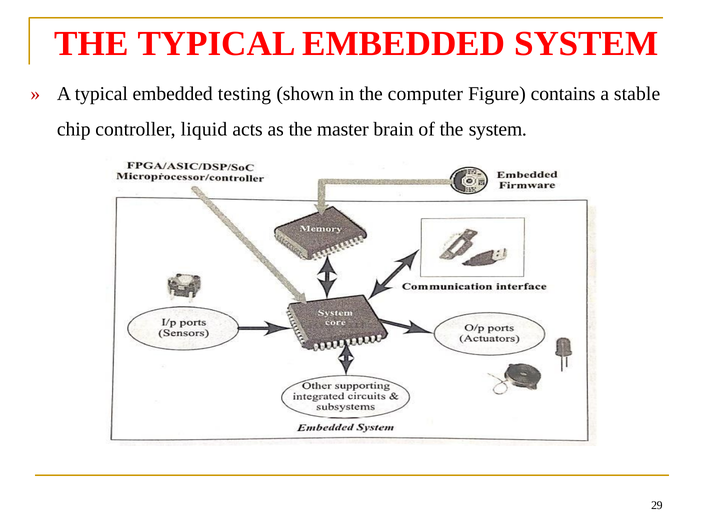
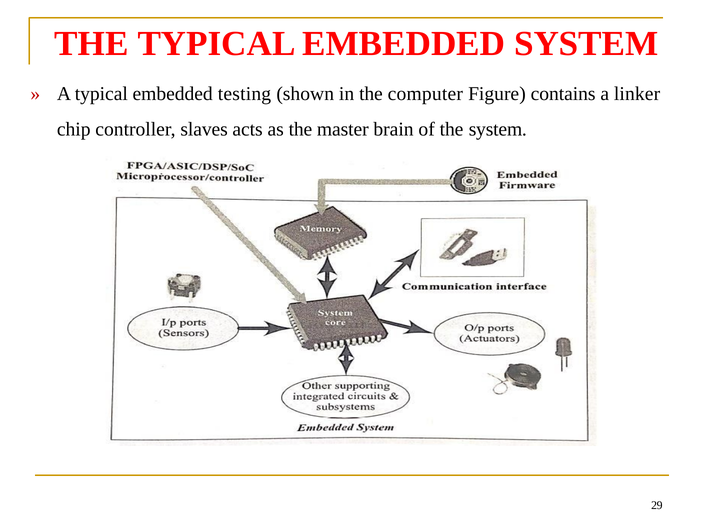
stable: stable -> linker
liquid: liquid -> slaves
